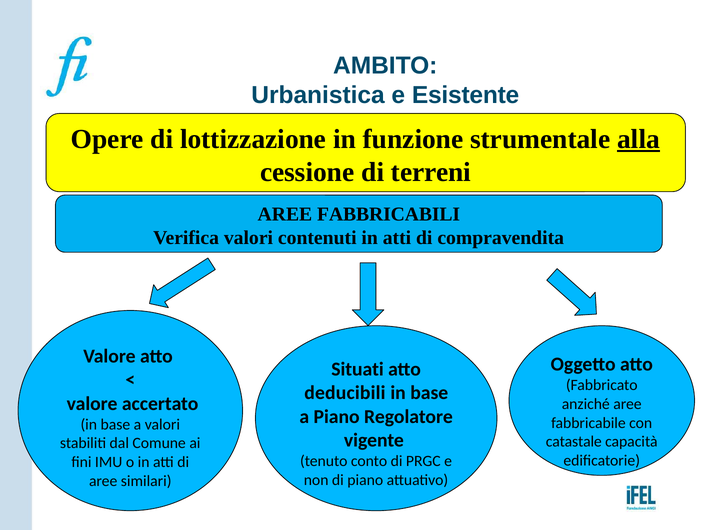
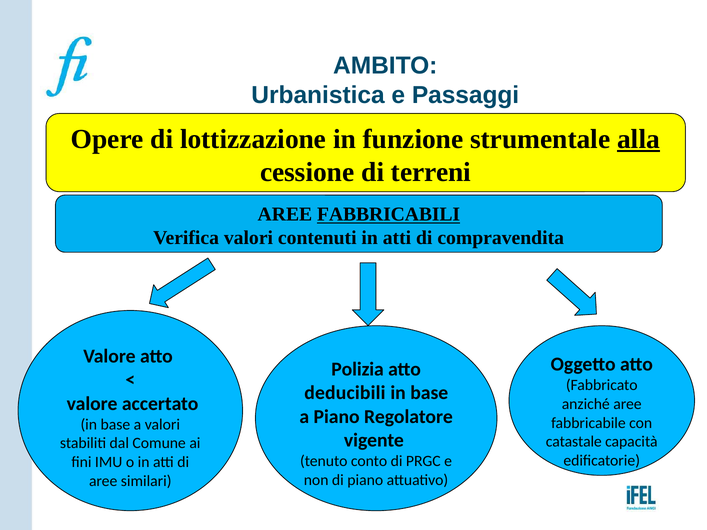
Esistente: Esistente -> Passaggi
FABBRICABILI underline: none -> present
Situati: Situati -> Polizia
